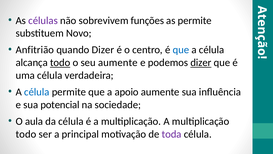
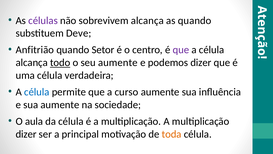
sobrevivem funções: funções -> alcança
as permite: permite -> quando
Novo: Novo -> Deve
quando Dizer: Dizer -> Setor
que at (181, 50) colour: blue -> purple
dizer at (201, 62) underline: present -> none
apoio: apoio -> curso
sua potencial: potencial -> aumente
todo at (26, 134): todo -> dizer
toda colour: purple -> orange
